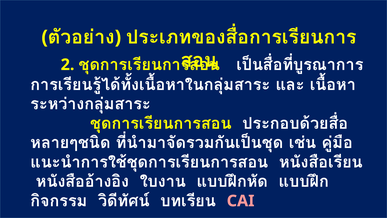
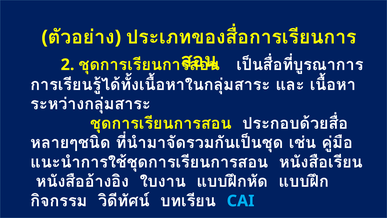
CAI colour: pink -> light blue
